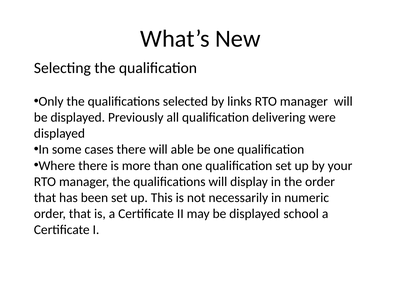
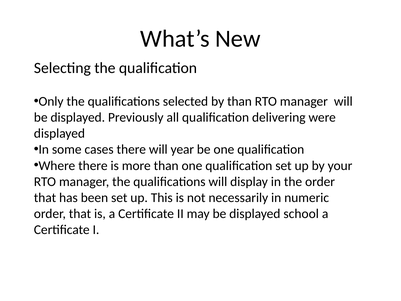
by links: links -> than
able: able -> year
